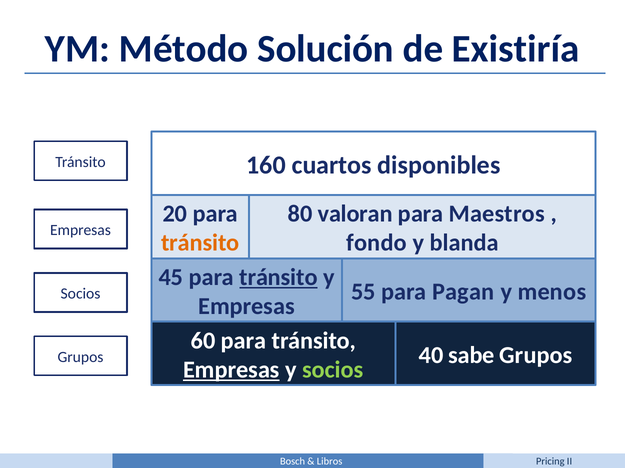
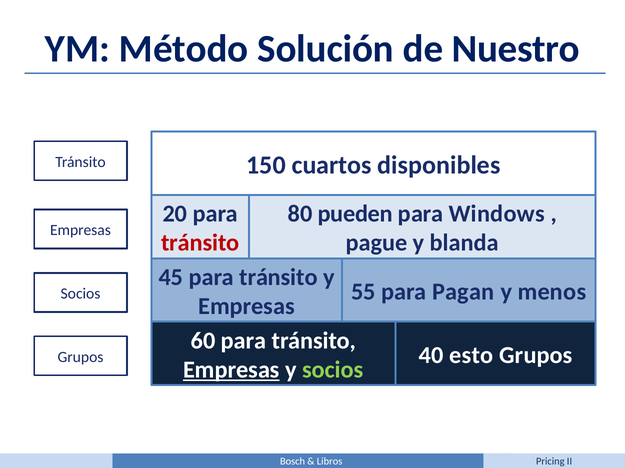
Existiría: Existiría -> Nuestro
160: 160 -> 150
valoran: valoran -> pueden
Maestros: Maestros -> Windows
tránsito at (200, 243) colour: orange -> red
fondo: fondo -> pague
tránsito at (278, 278) underline: present -> none
sabe: sabe -> esto
